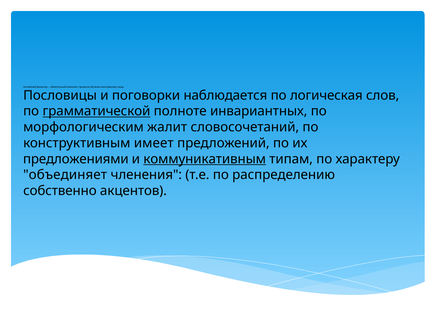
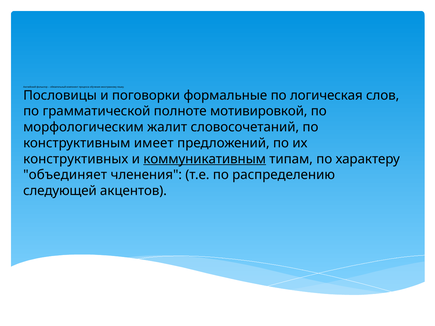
наблюдается: наблюдается -> формальные
грамматической underline: present -> none
инвариантных: инвариантных -> мотивировкой
предложениями: предложениями -> конструктивных
собственно: собственно -> следующей
